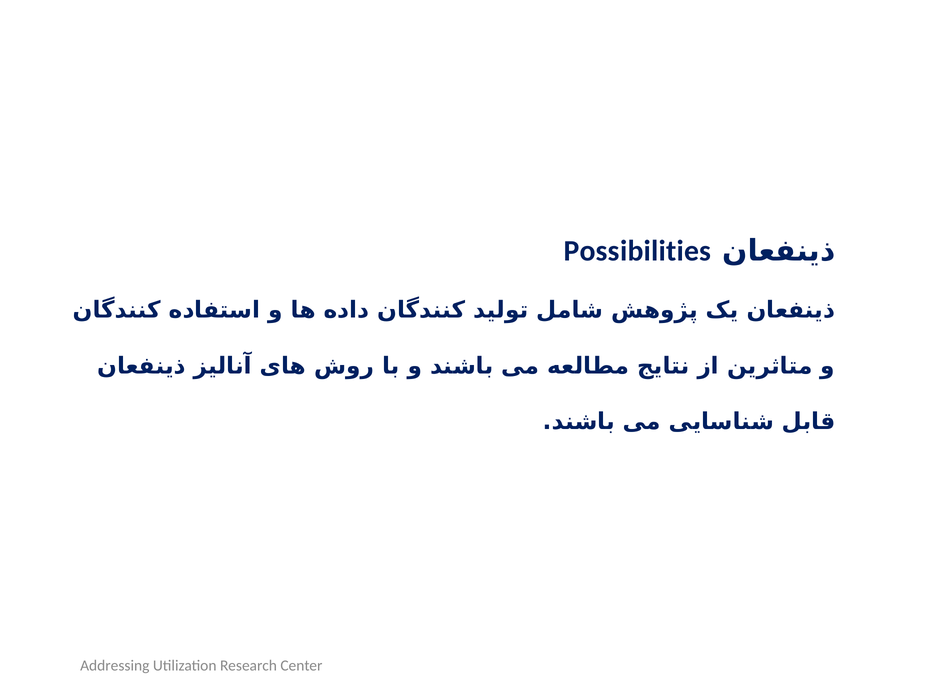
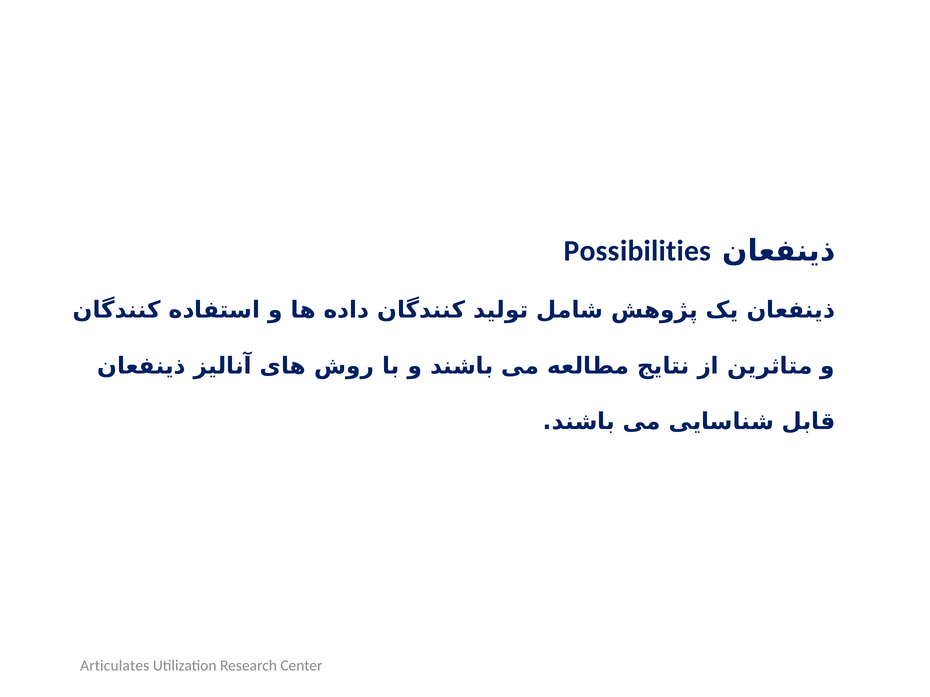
Addressing: Addressing -> Articulates
